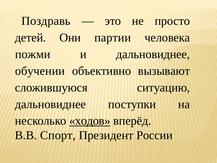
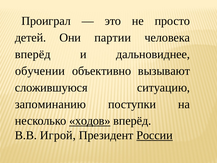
Поздравь: Поздравь -> Проиграл
пожми at (33, 54): пожми -> вперёд
дальновиднее at (50, 104): дальновиднее -> запоминанию
Спорт: Спорт -> Игрой
России underline: none -> present
